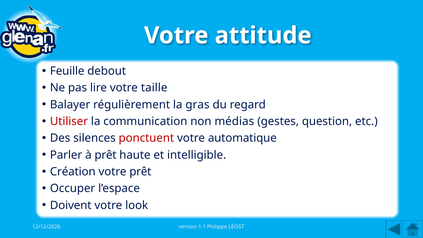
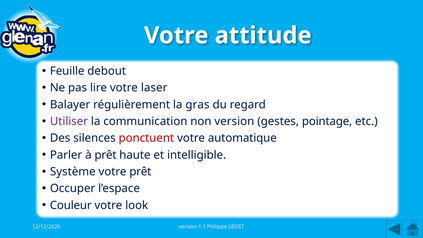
taille: taille -> laser
Utiliser colour: red -> purple
non médias: médias -> version
question: question -> pointage
Création: Création -> Système
Doivent: Doivent -> Couleur
